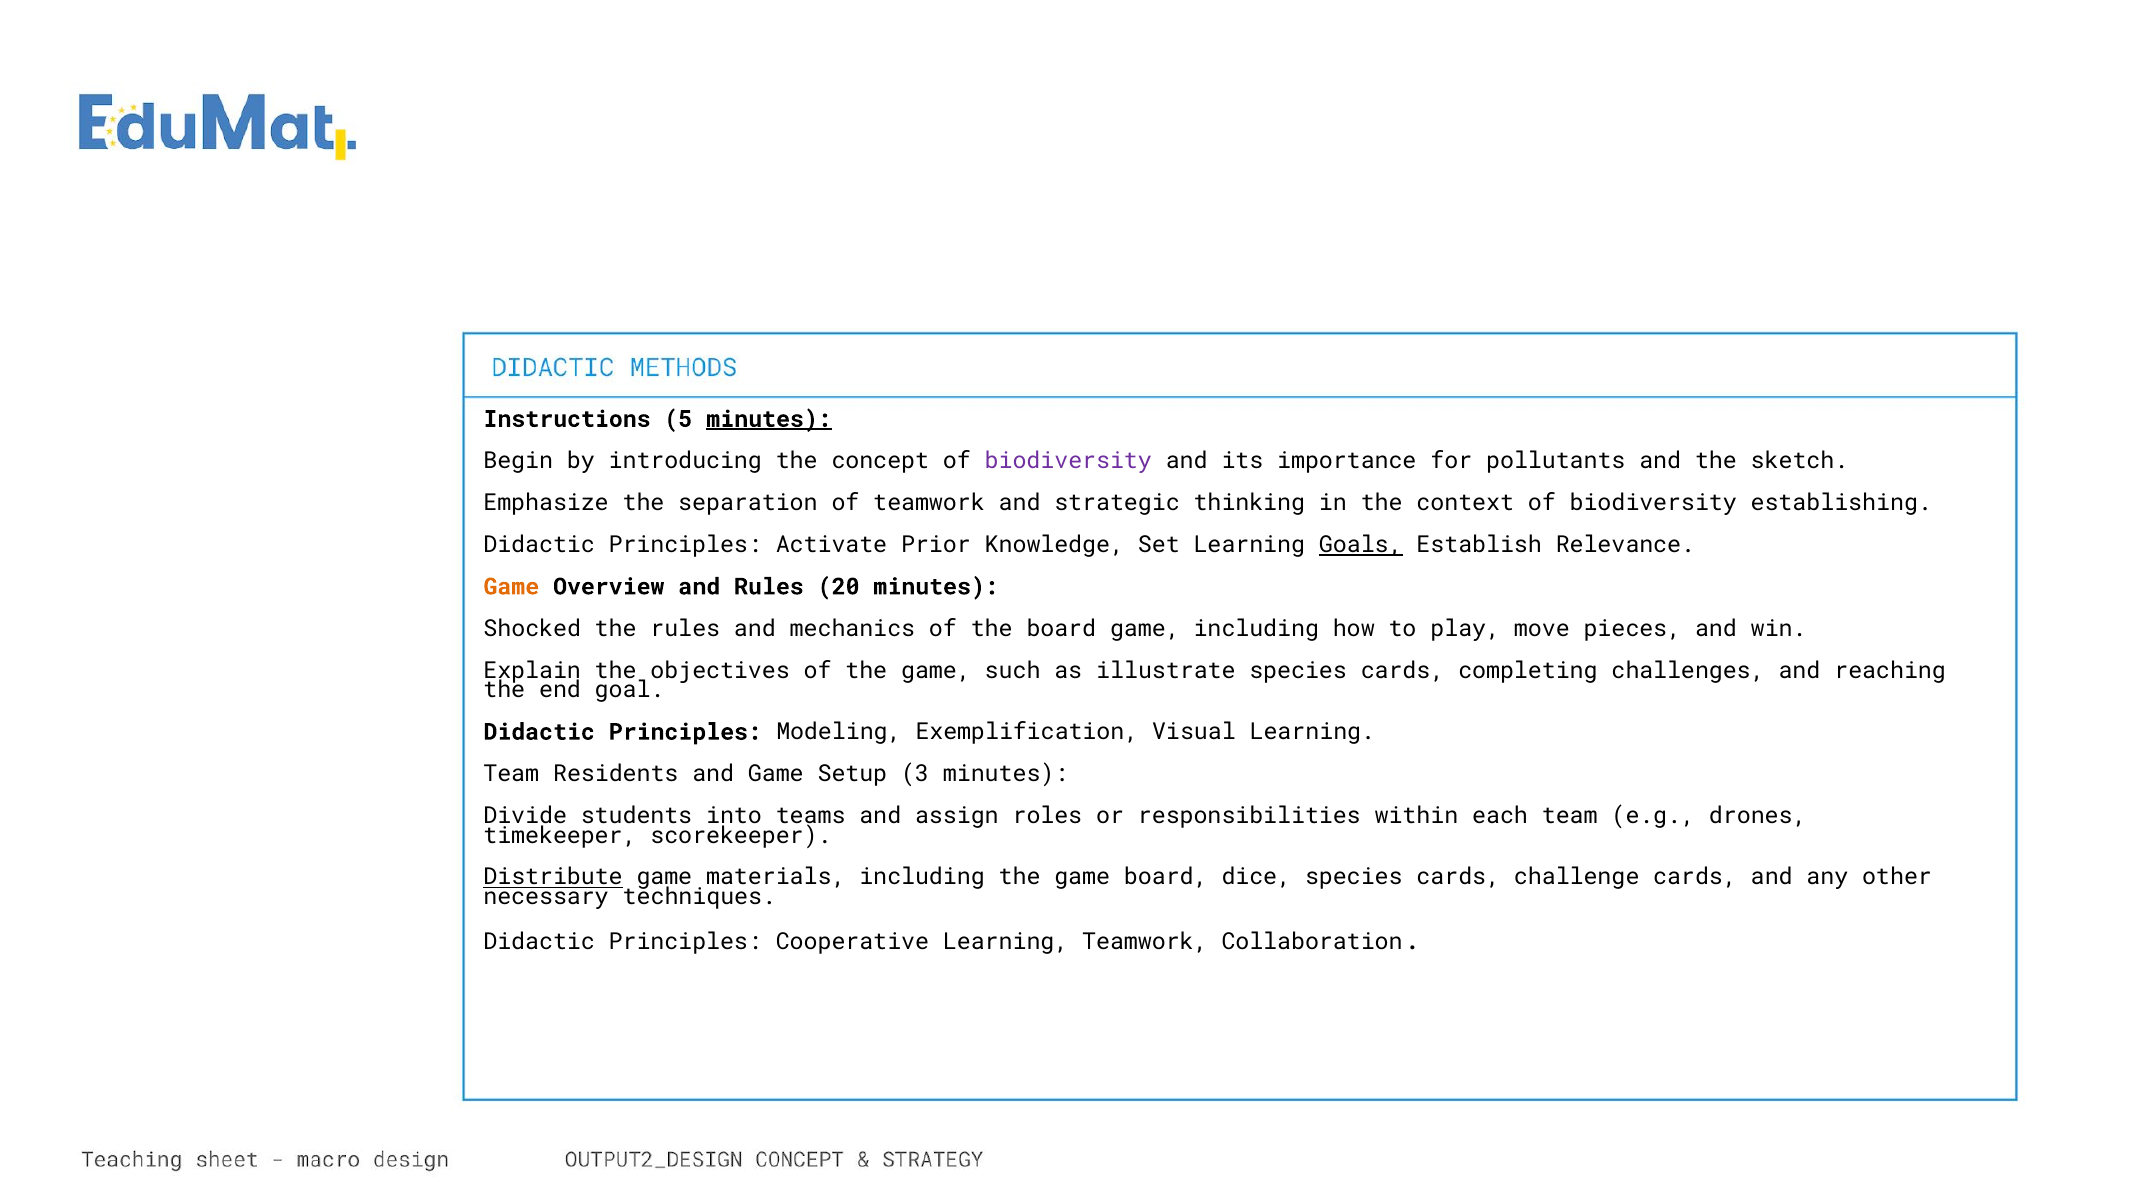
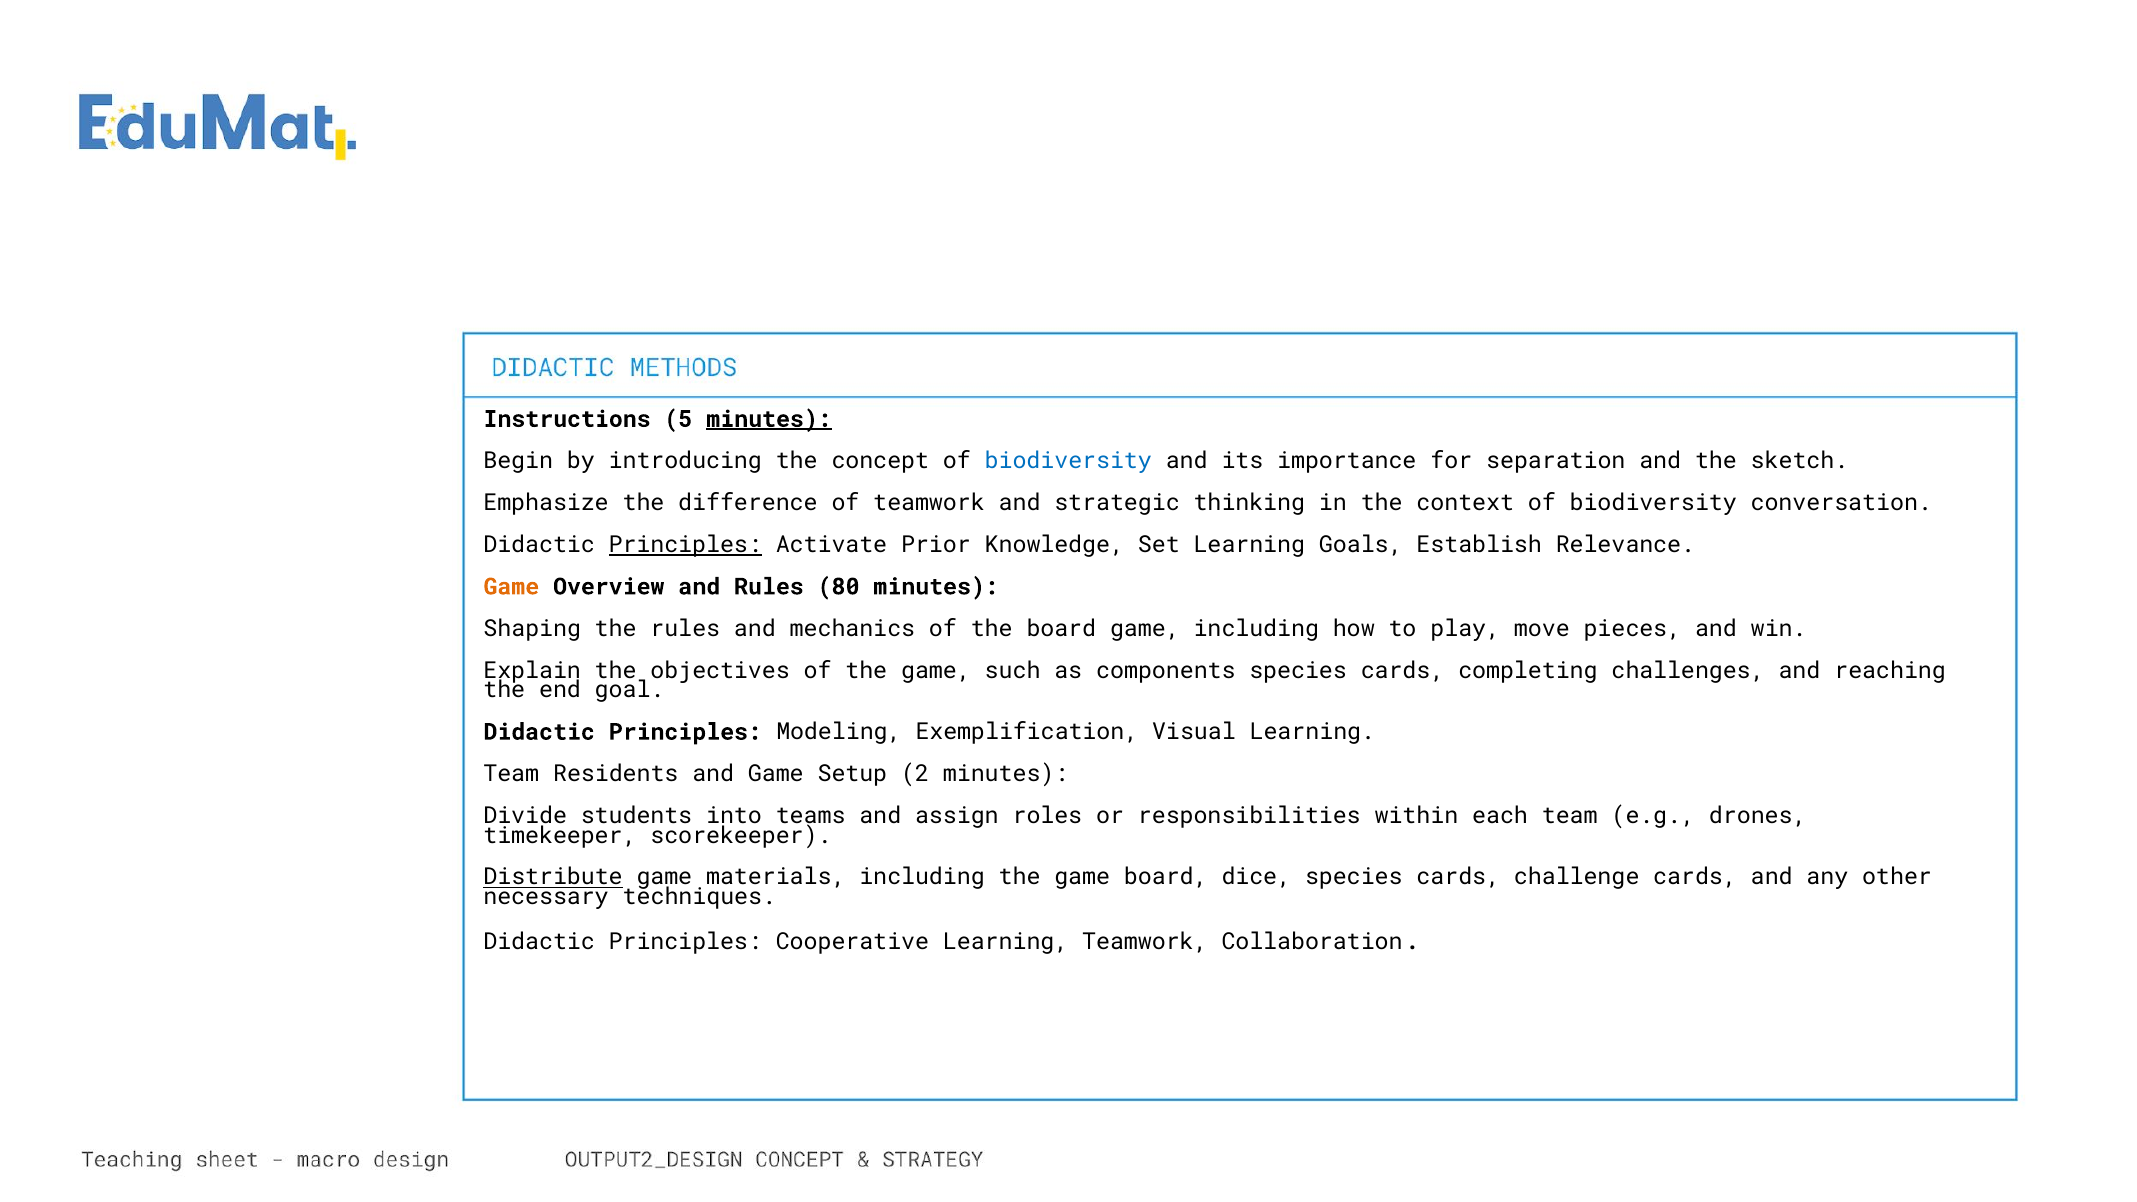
biodiversity at (1068, 461) colour: purple -> blue
pollutants: pollutants -> separation
separation: separation -> difference
establishing: establishing -> conversation
Principles at (685, 545) underline: none -> present
Goals underline: present -> none
20: 20 -> 80
Shocked: Shocked -> Shaping
illustrate: illustrate -> components
3: 3 -> 2
